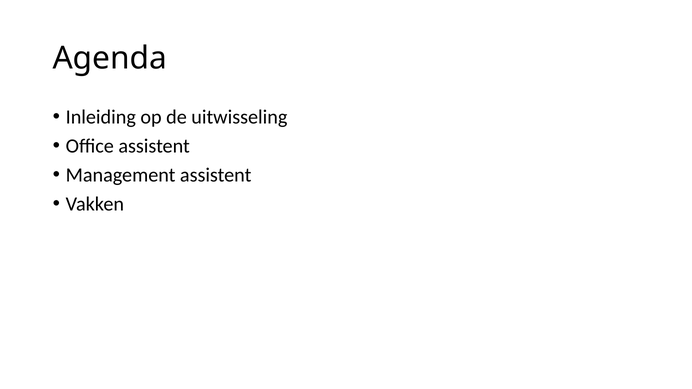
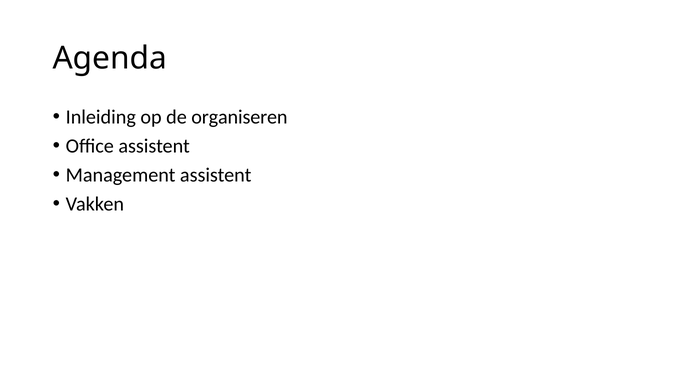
uitwisseling: uitwisseling -> organiseren
